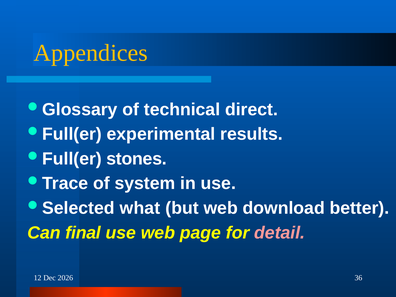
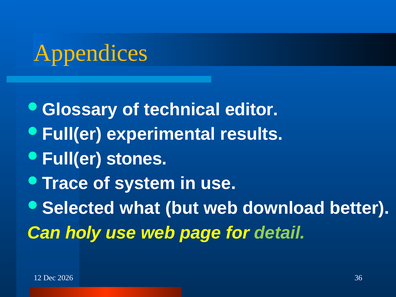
direct: direct -> editor
final: final -> holy
detail colour: pink -> light green
